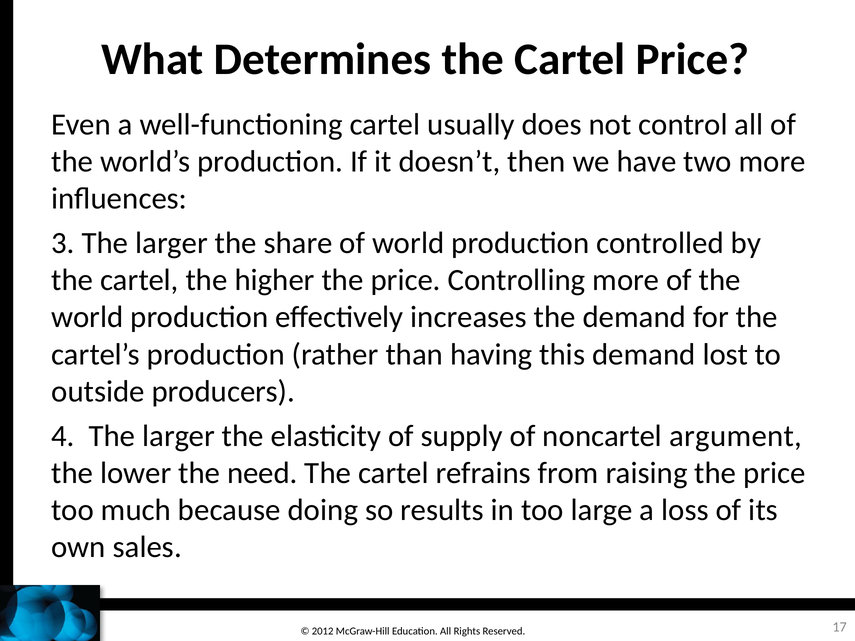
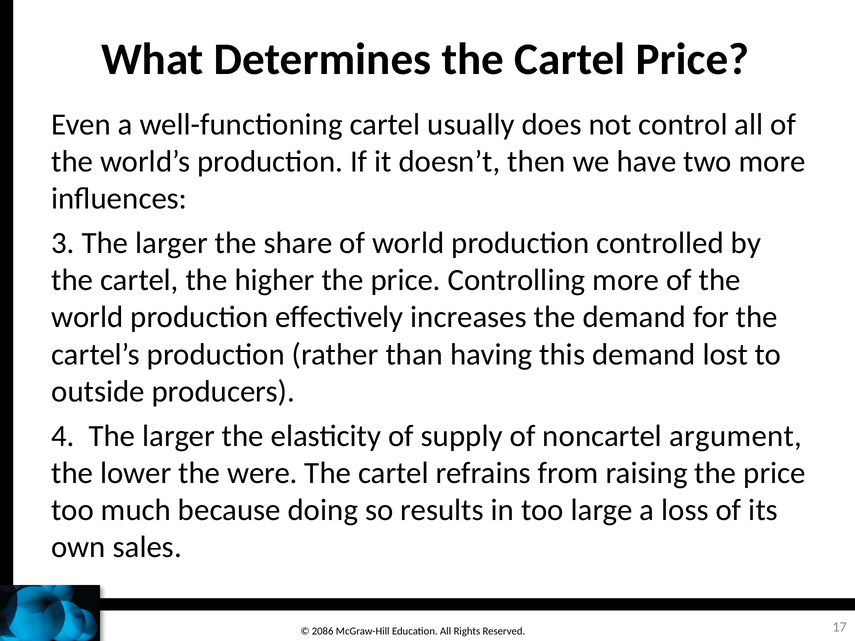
need: need -> were
2012: 2012 -> 2086
